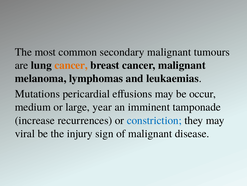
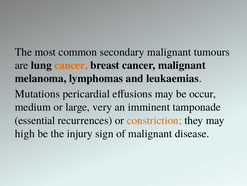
year: year -> very
increase: increase -> essential
constriction colour: blue -> orange
viral: viral -> high
